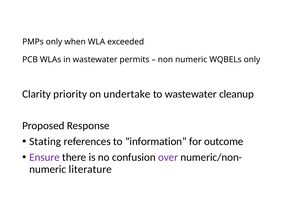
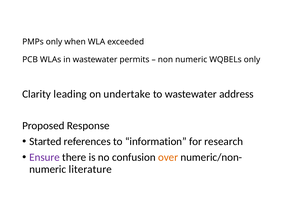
priority: priority -> leading
cleanup: cleanup -> address
Stating: Stating -> Started
outcome: outcome -> research
over colour: purple -> orange
